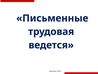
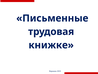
ведется: ведется -> книжке
